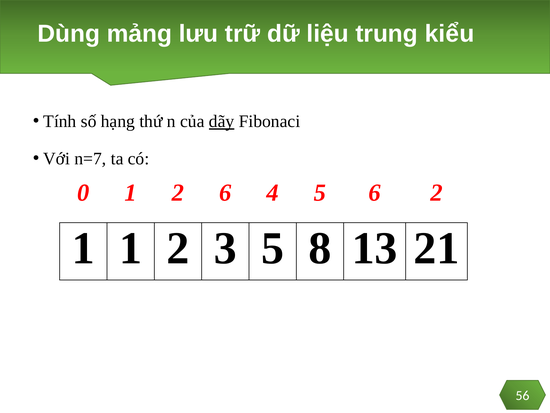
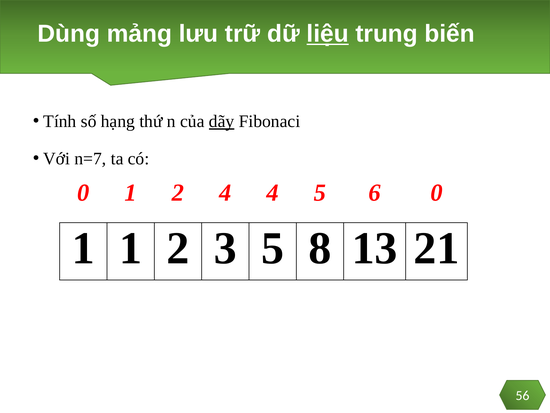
liệu underline: none -> present
kiểu: kiểu -> biến
2 6: 6 -> 4
6 2: 2 -> 0
